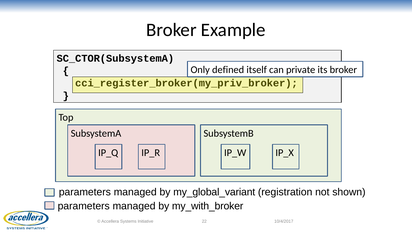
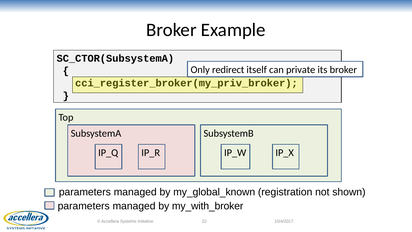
defined: defined -> redirect
my_global_variant: my_global_variant -> my_global_known
